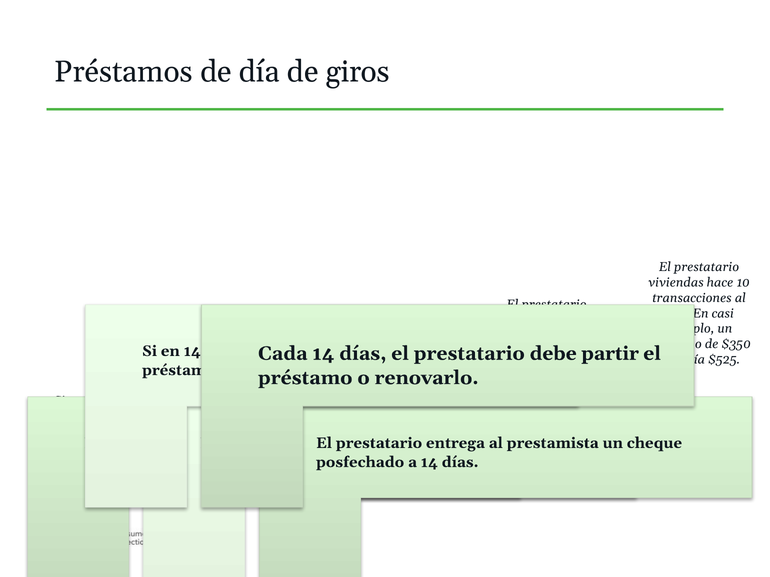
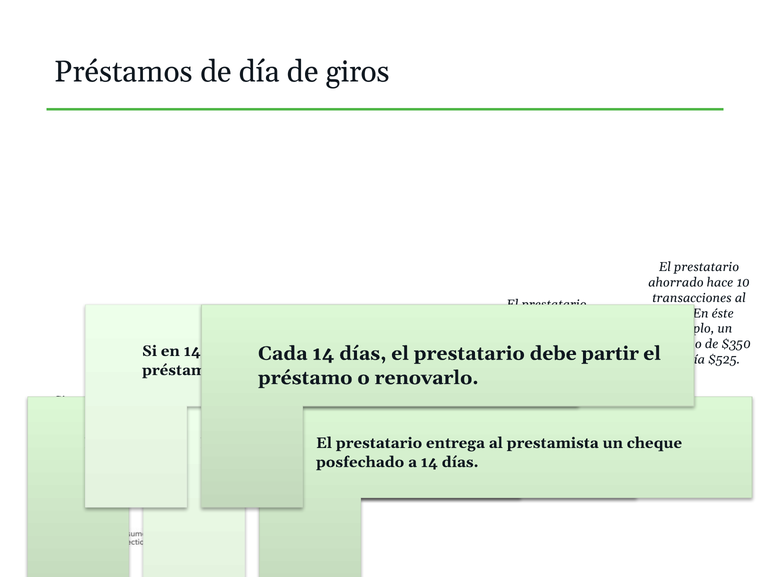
viviendas: viviendas -> ahorrado
casi: casi -> éste
